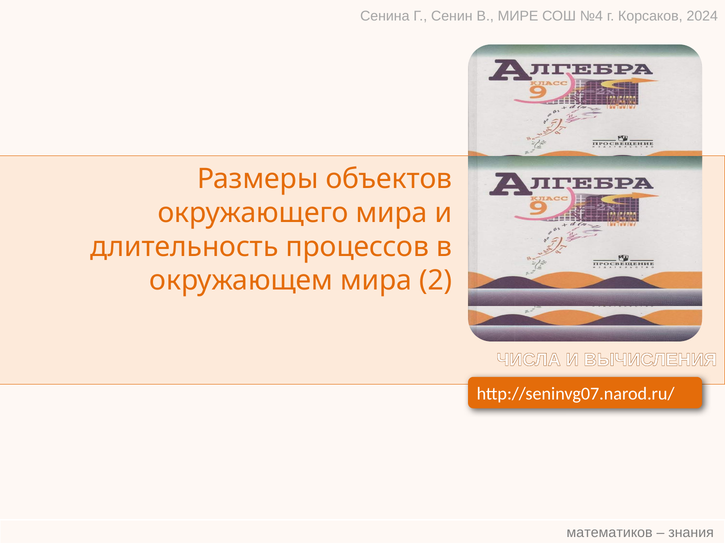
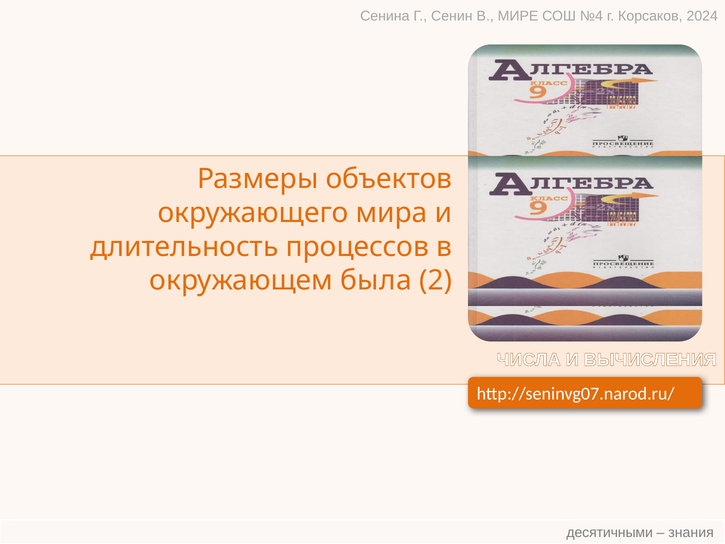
окружающем мира: мира -> была
математиков: математиков -> десятичными
